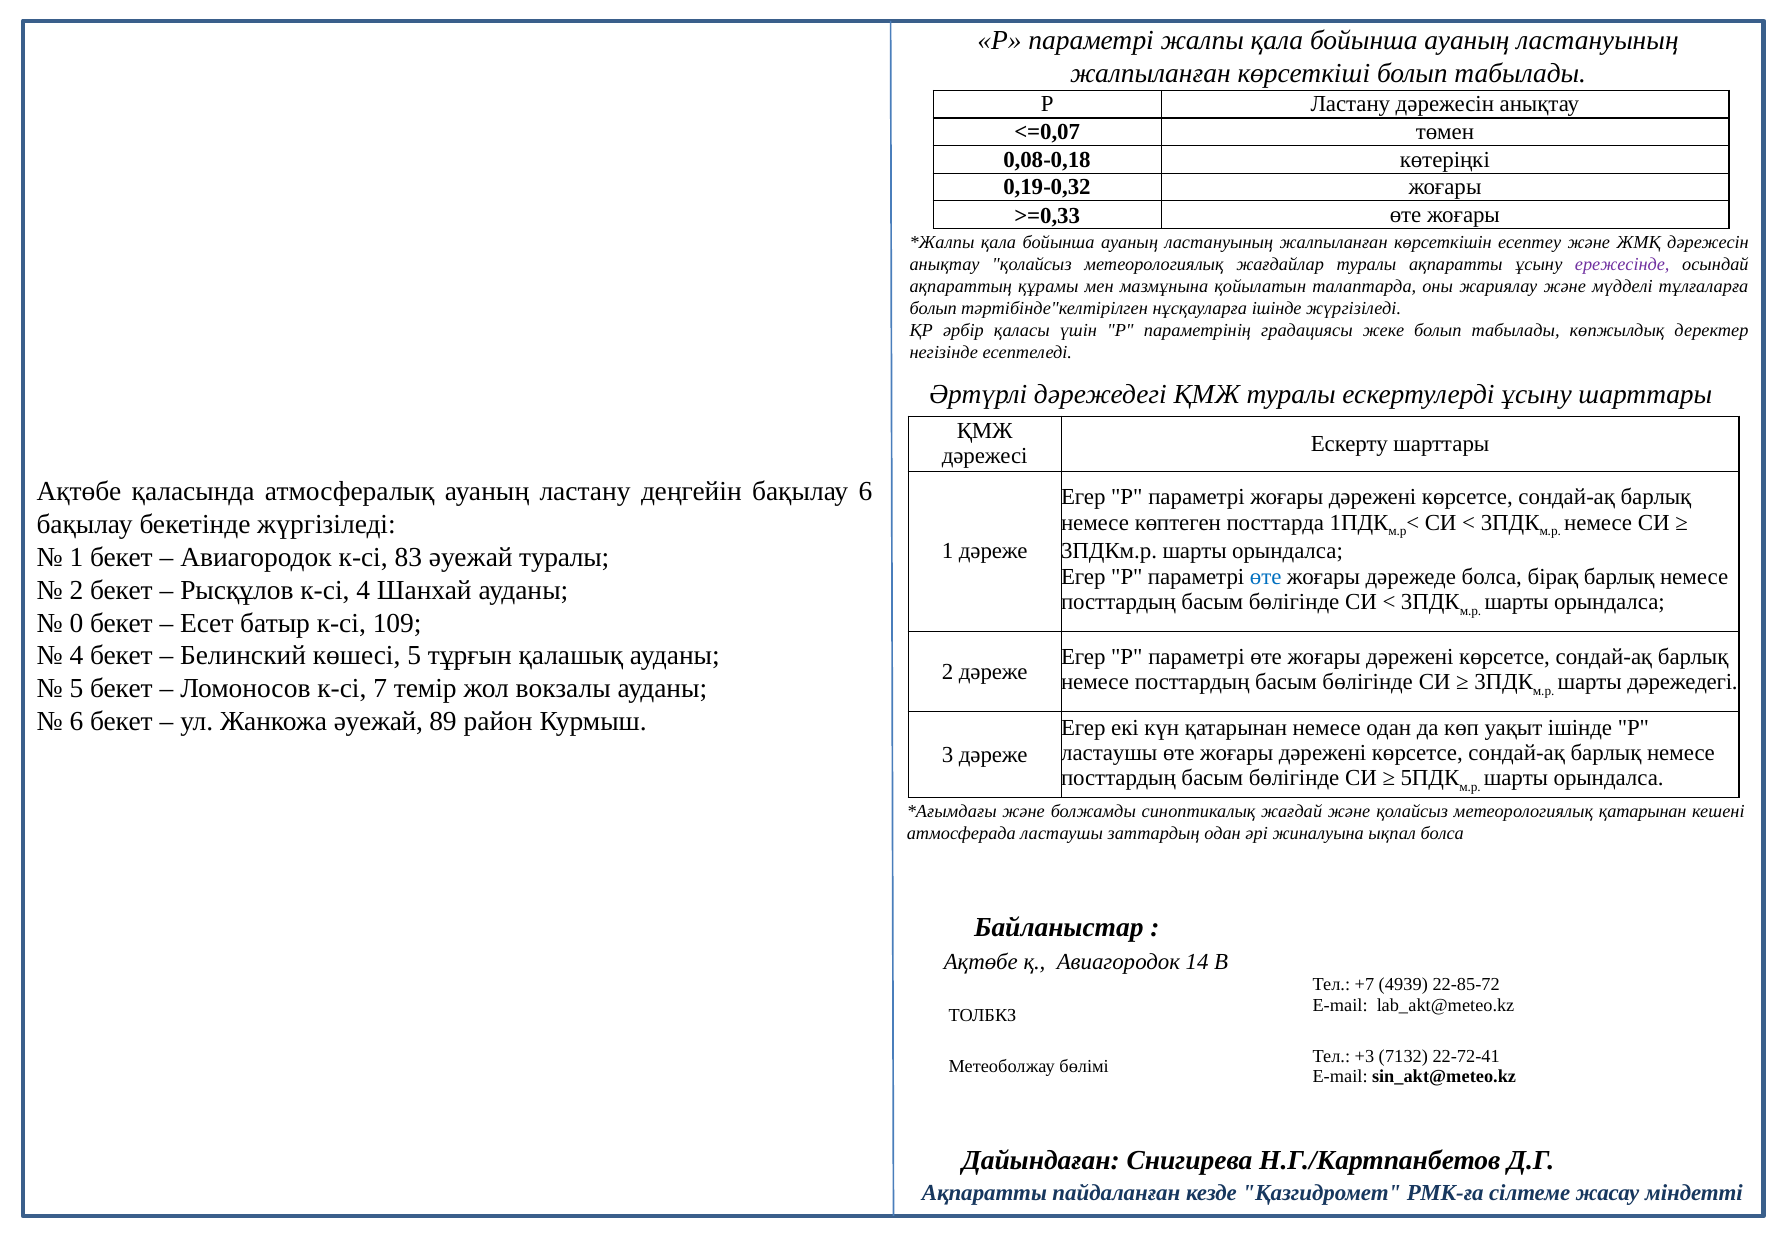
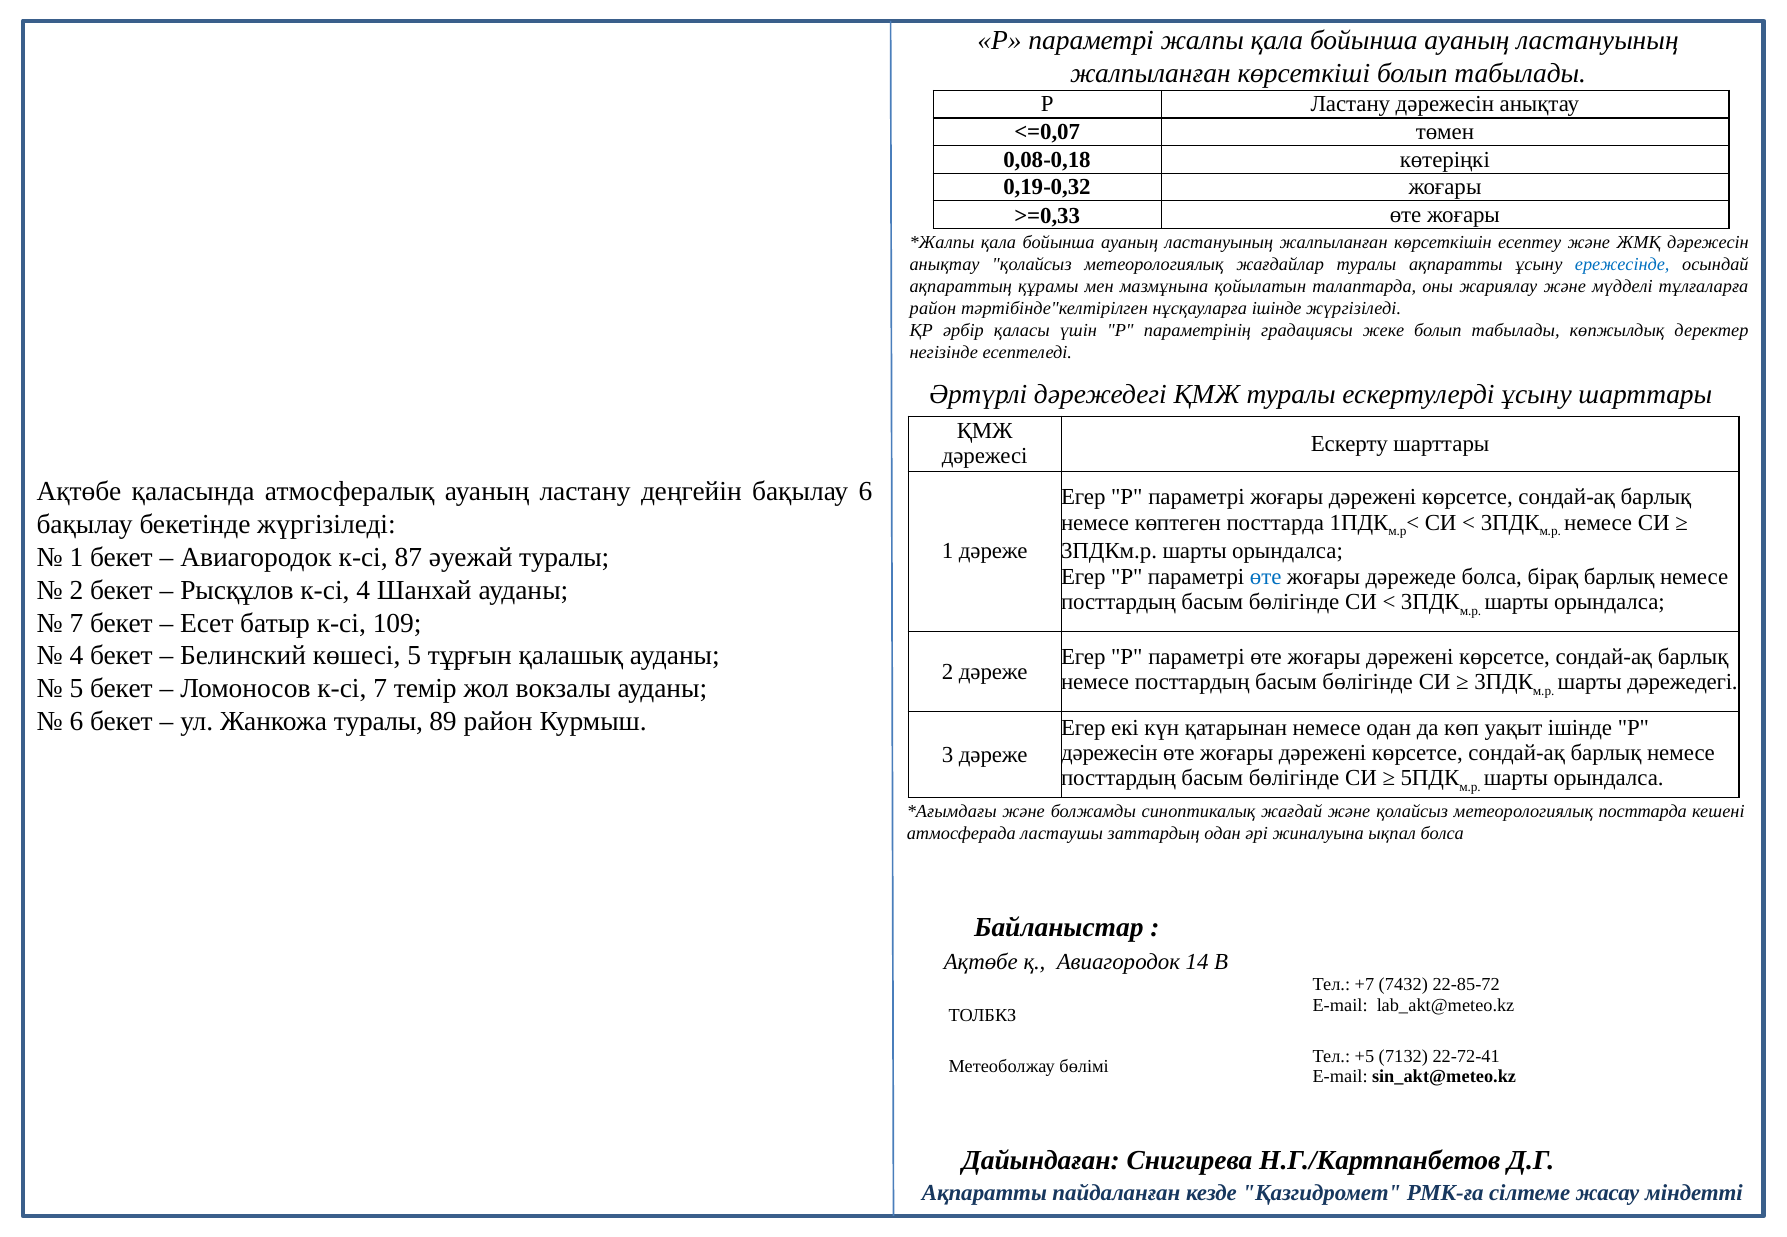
ережесінде colour: purple -> blue
болып at (933, 308): болып -> район
83: 83 -> 87
0 at (76, 623): 0 -> 7
Жанкожа әуежай: әуежай -> туралы
ластаушы at (1109, 753): ластаушы -> дәрежесін
метеорологиялық қатарынан: қатарынан -> посттарда
4939: 4939 -> 7432
+3: +3 -> +5
